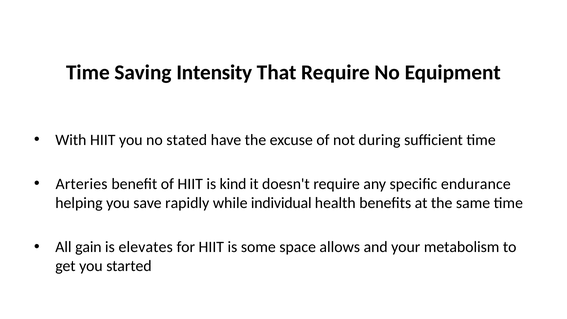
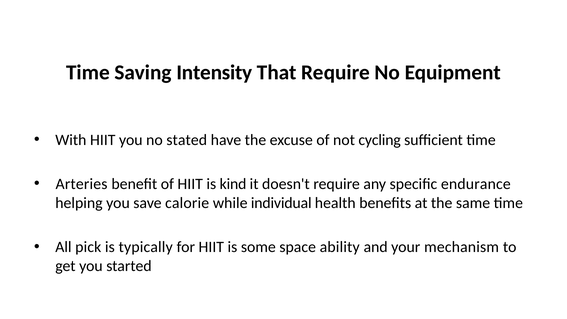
during: during -> cycling
rapidly: rapidly -> calorie
gain: gain -> pick
elevates: elevates -> typically
allows: allows -> ability
metabolism: metabolism -> mechanism
